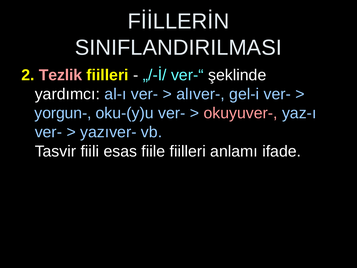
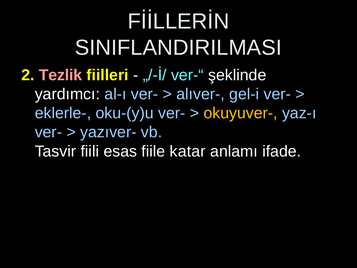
yorgun-: yorgun- -> eklerle-
okuyuver- colour: pink -> yellow
fiile fiilleri: fiilleri -> katar
